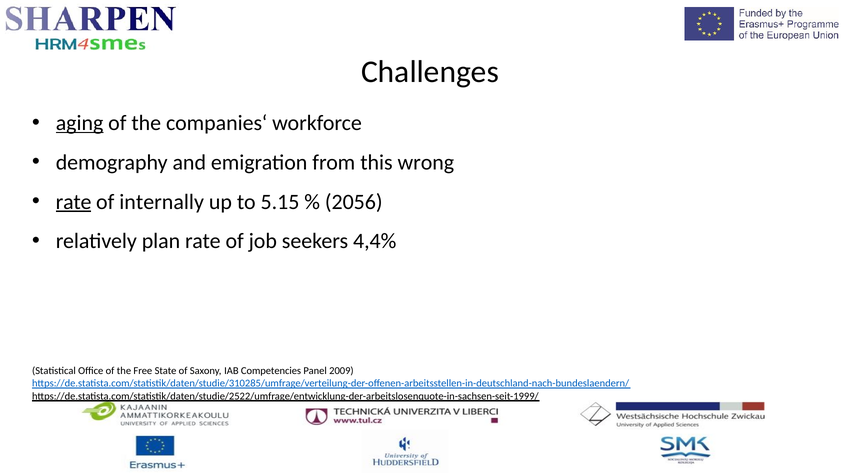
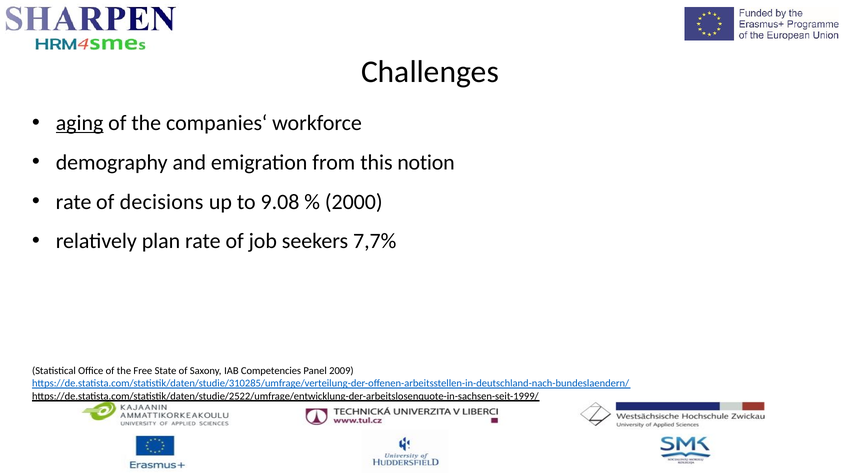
wrong: wrong -> notion
rate at (74, 202) underline: present -> none
internally: internally -> decisions
5.15: 5.15 -> 9.08
2056: 2056 -> 2000
4,4%: 4,4% -> 7,7%
